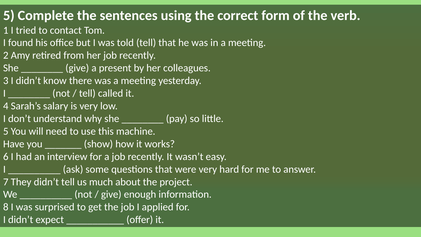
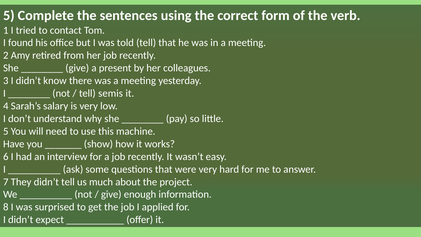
called: called -> semis
